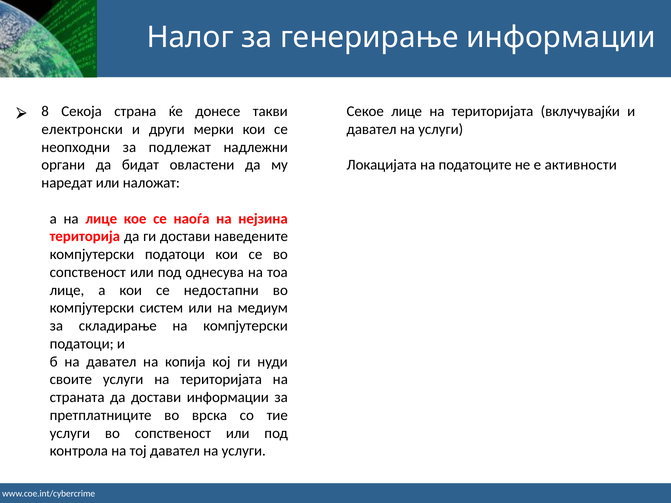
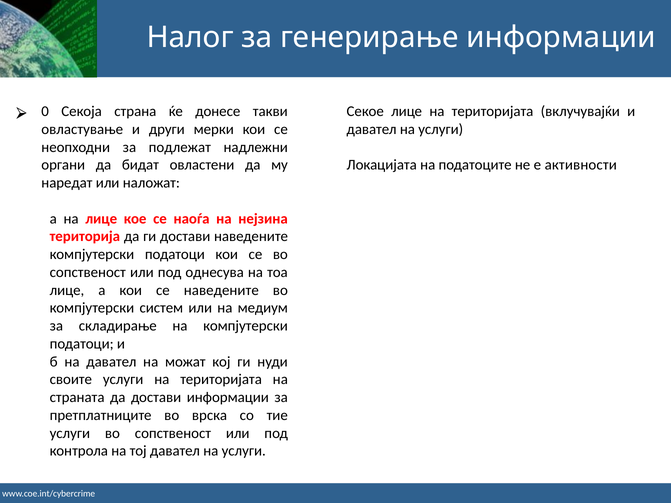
8: 8 -> 0
електронски: електронски -> овластување
се недостапни: недостапни -> наведените
копија: копија -> можат
